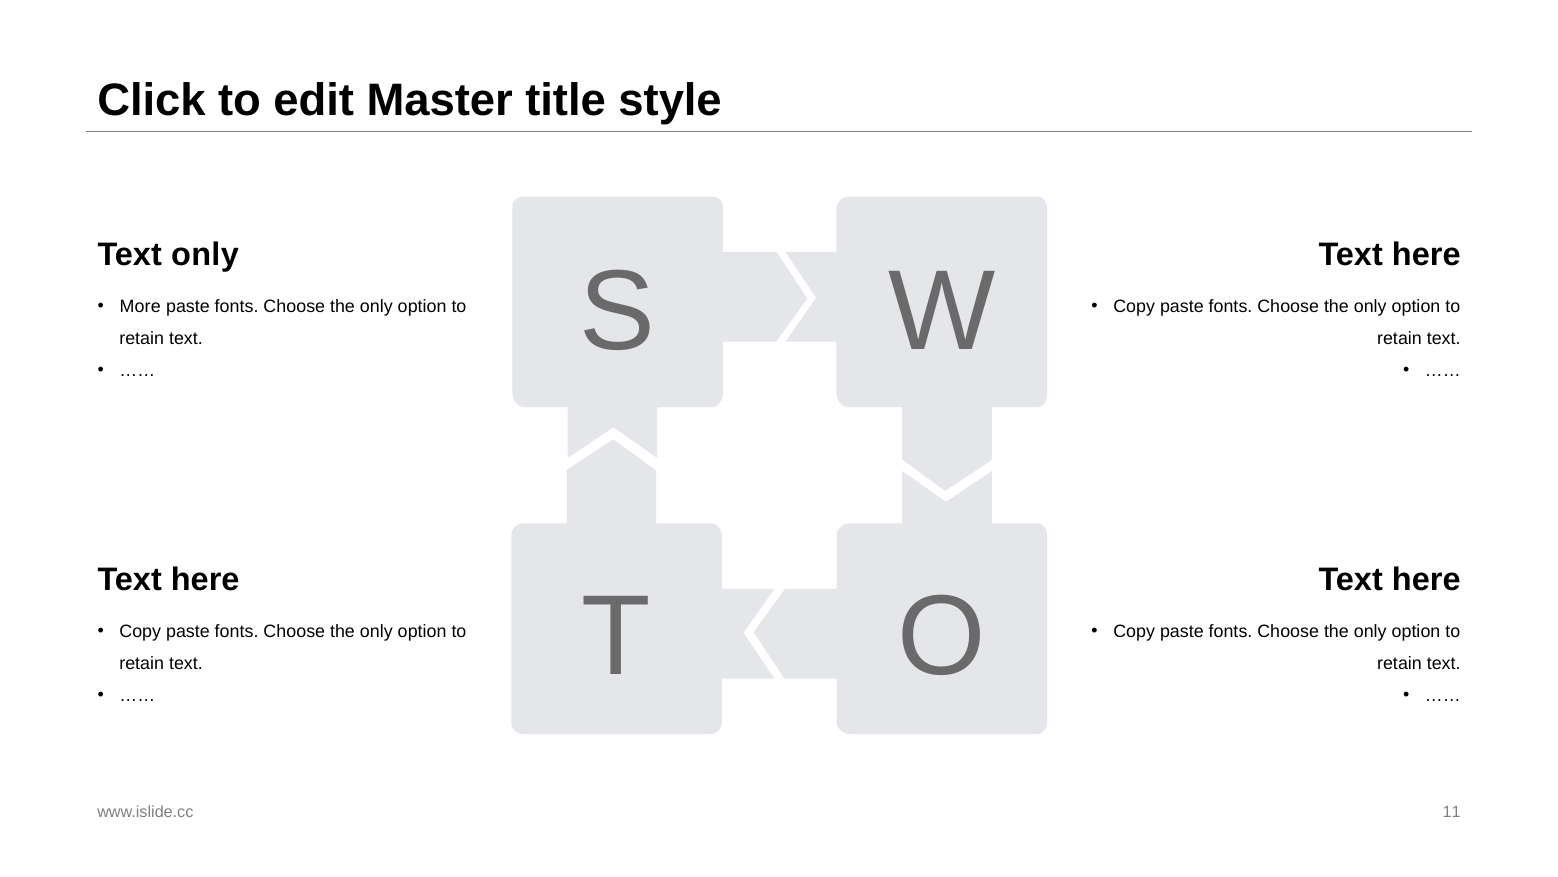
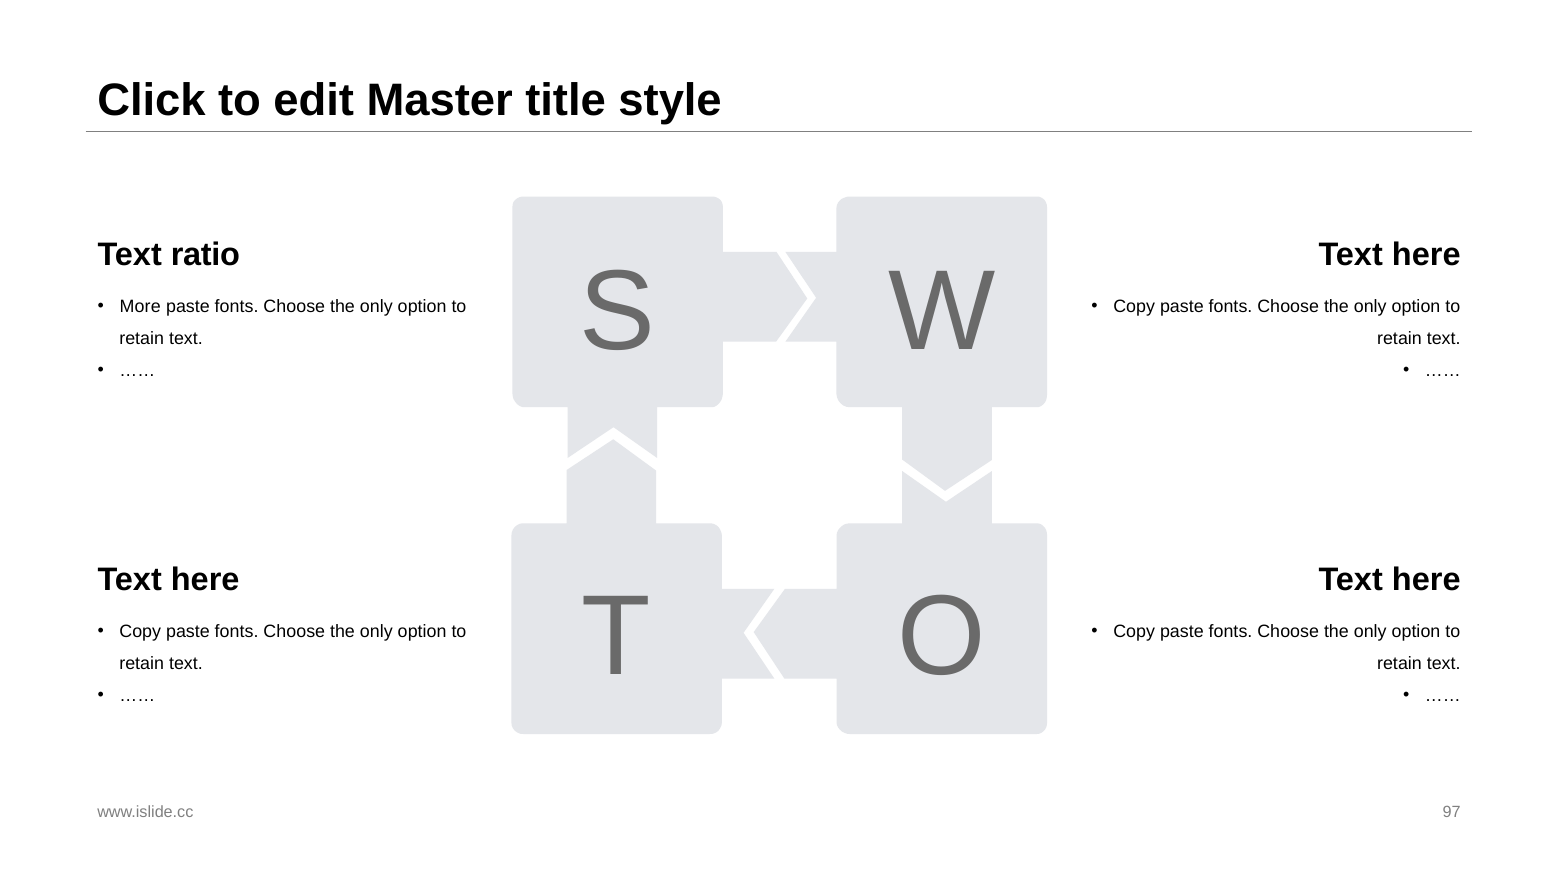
Text only: only -> ratio
11: 11 -> 97
